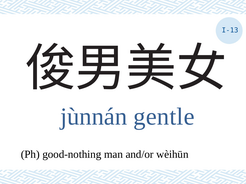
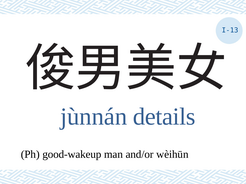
gentle: gentle -> details
good-nothing: good-nothing -> good-wakeup
